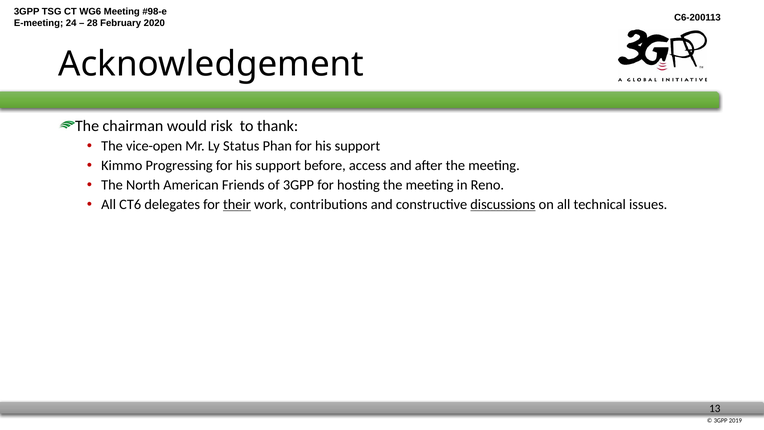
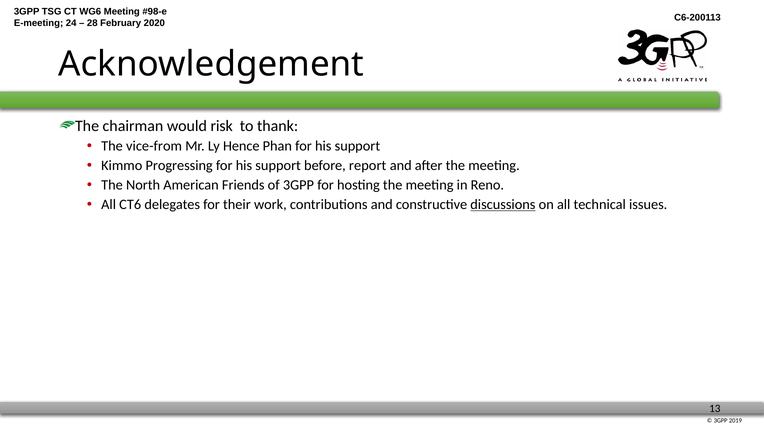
vice-open: vice-open -> vice-from
Status: Status -> Hence
access: access -> report
their underline: present -> none
